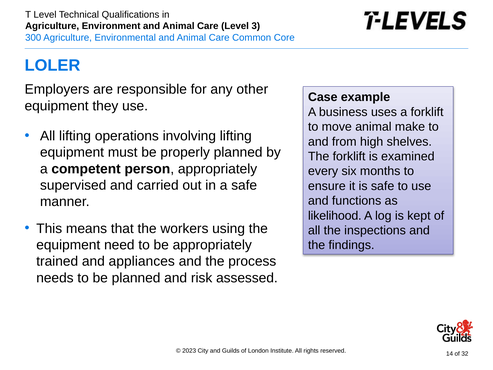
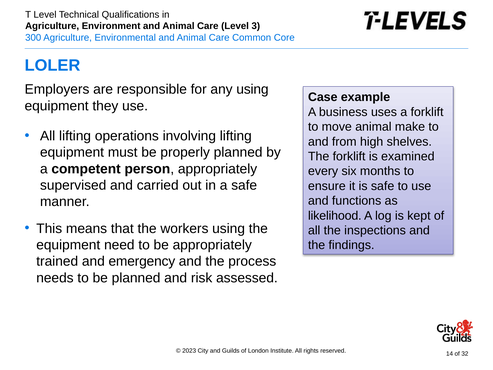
any other: other -> using
appliances: appliances -> emergency
